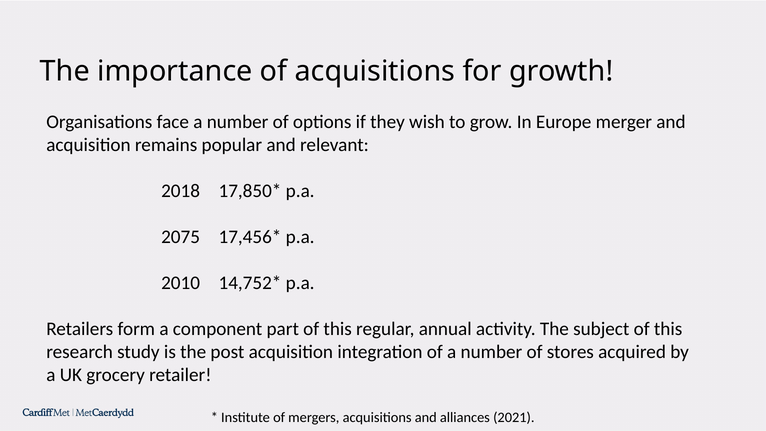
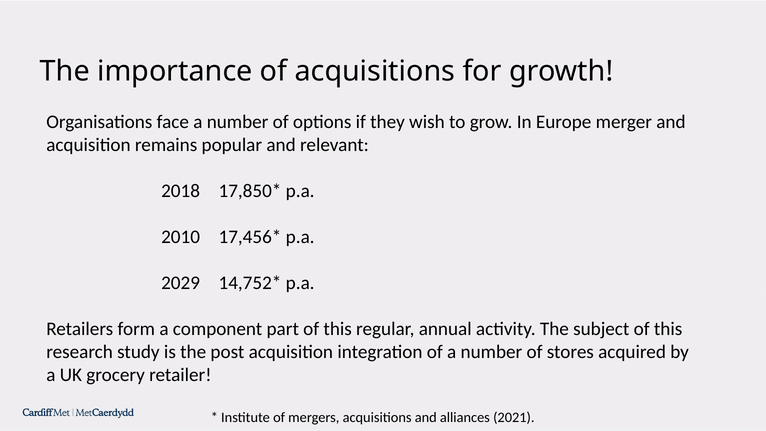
2075: 2075 -> 2010
2010: 2010 -> 2029
